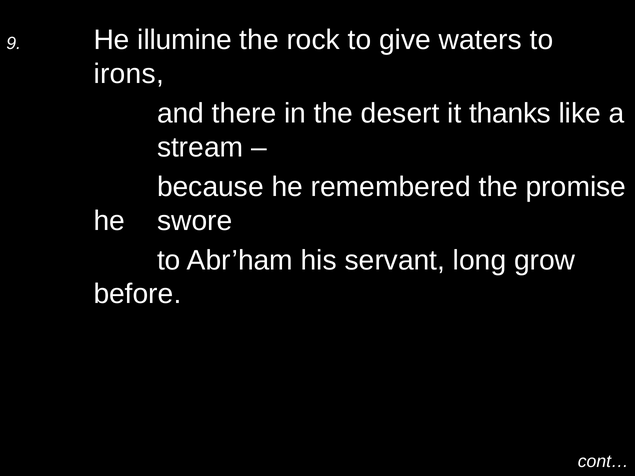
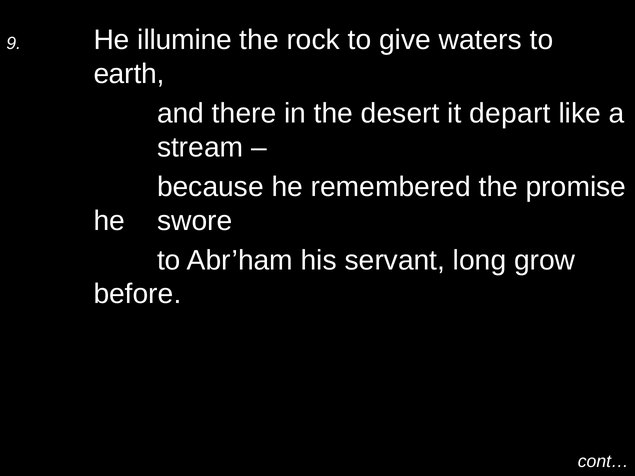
irons: irons -> earth
thanks: thanks -> depart
